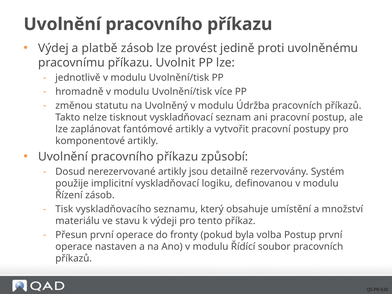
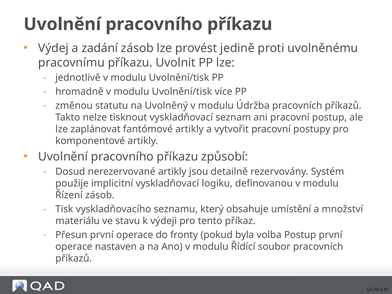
platbě: platbě -> zadání
